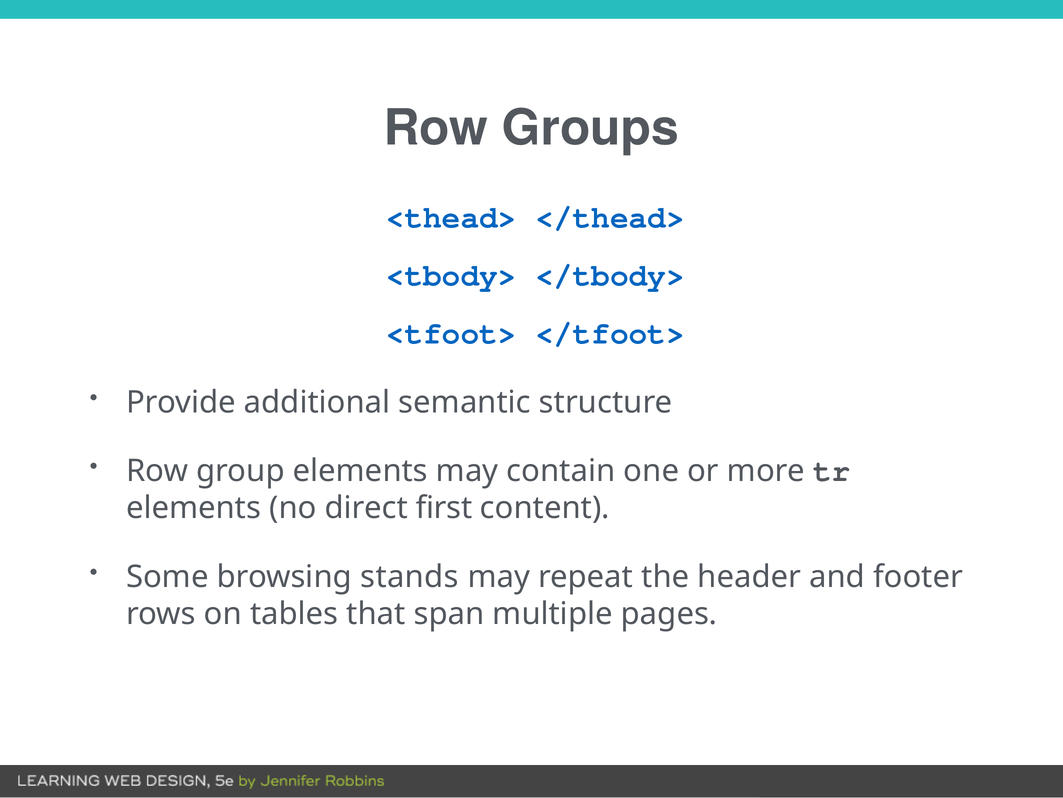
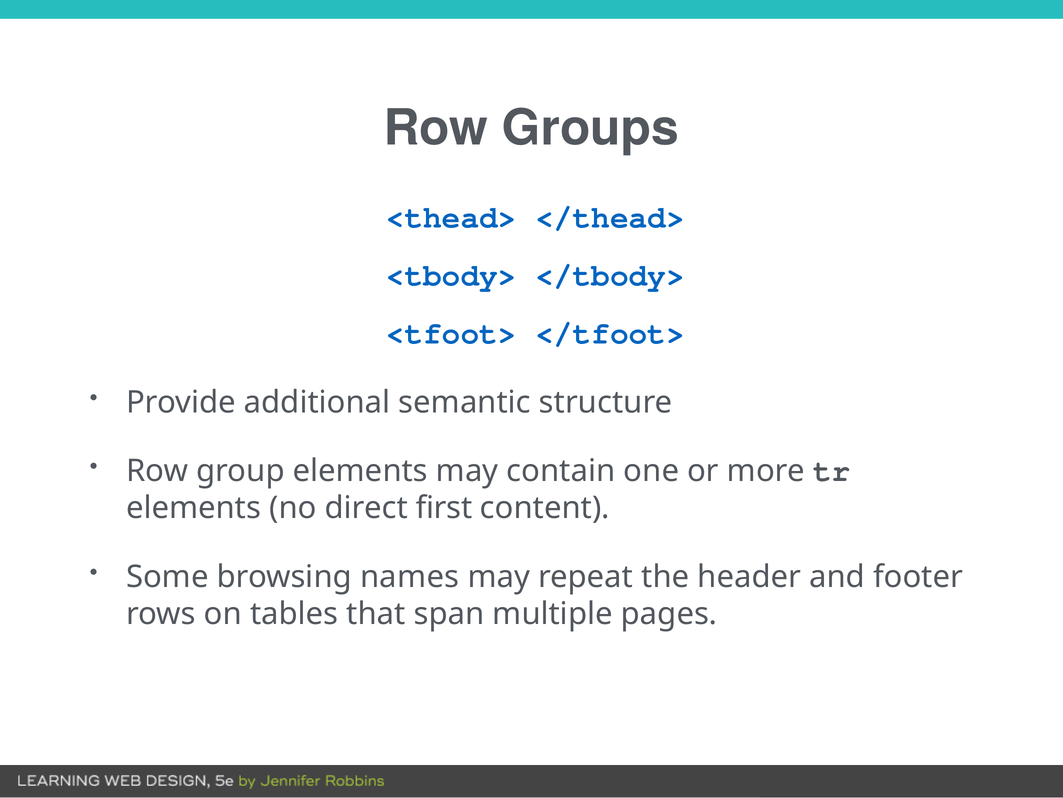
stands: stands -> names
